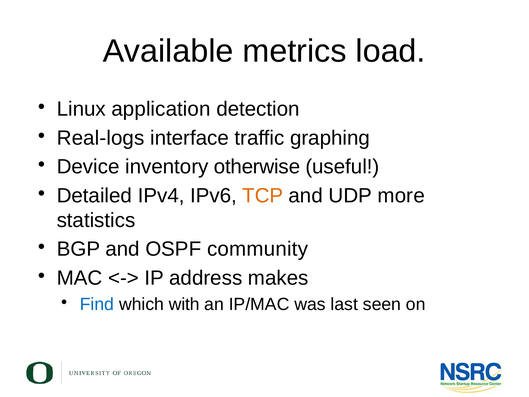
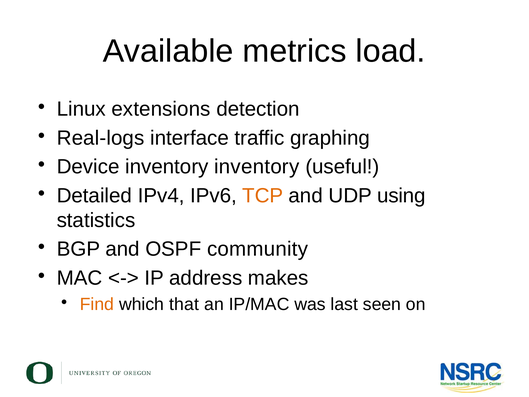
application: application -> extensions
inventory otherwise: otherwise -> inventory
more: more -> using
Find colour: blue -> orange
with: with -> that
